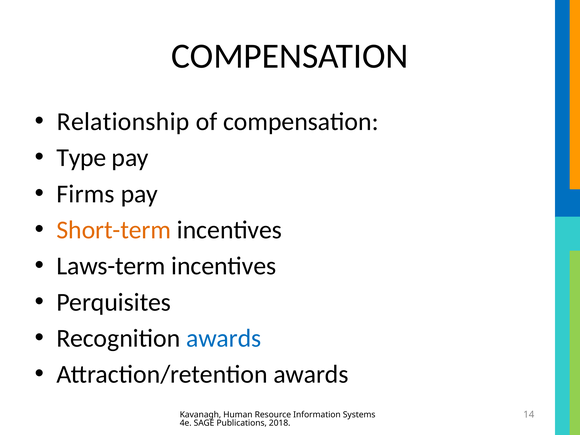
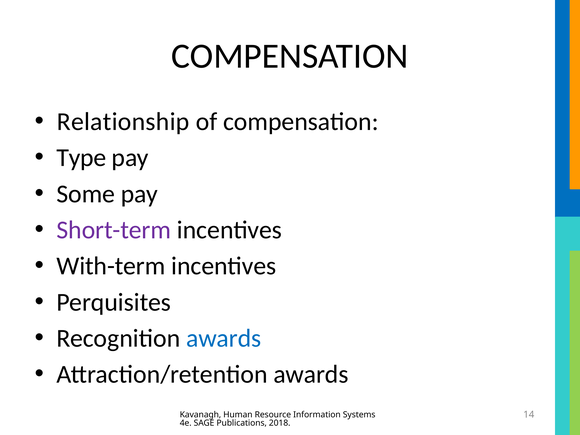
Firms: Firms -> Some
Short-term colour: orange -> purple
Laws-term: Laws-term -> With-term
